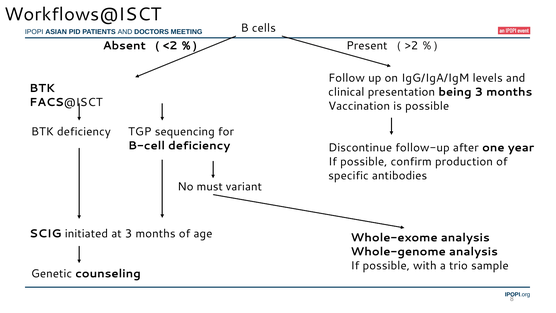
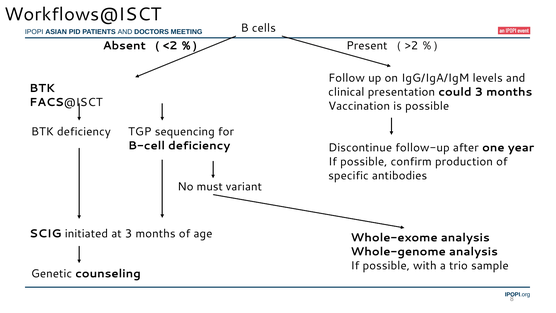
being: being -> could
